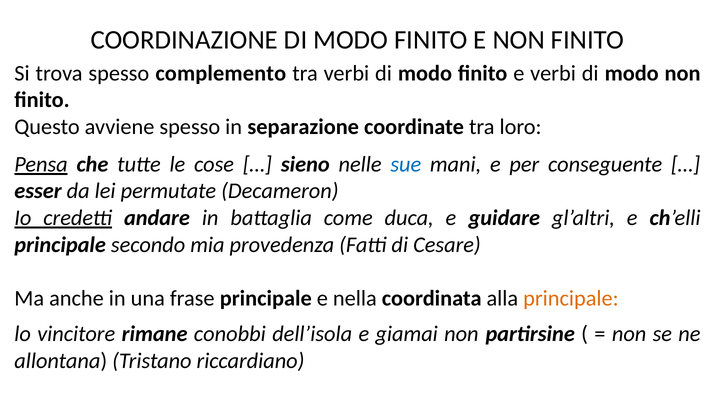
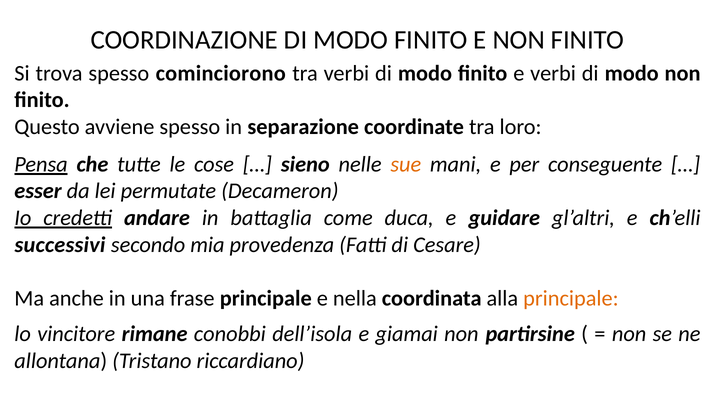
complemento: complemento -> cominciorono
sue colour: blue -> orange
principale at (60, 245): principale -> successivi
